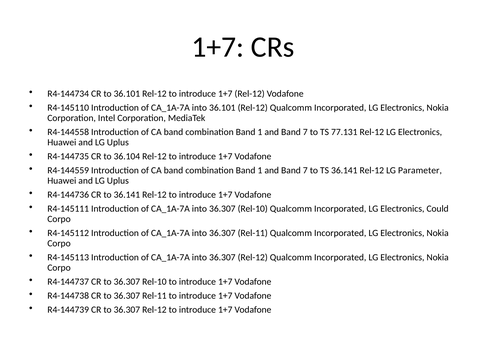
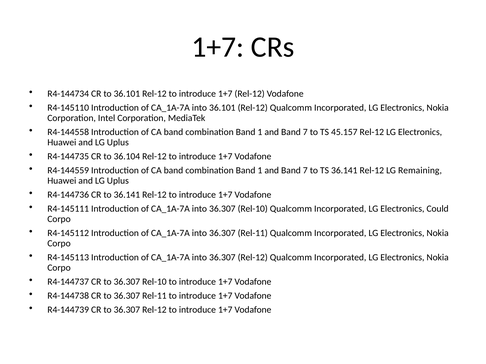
77.131: 77.131 -> 45.157
Parameter: Parameter -> Remaining
